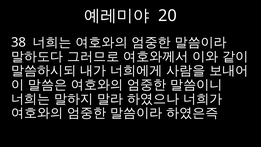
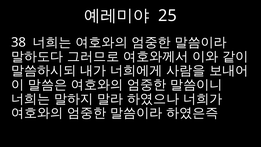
20: 20 -> 25
